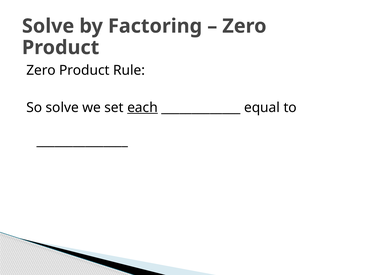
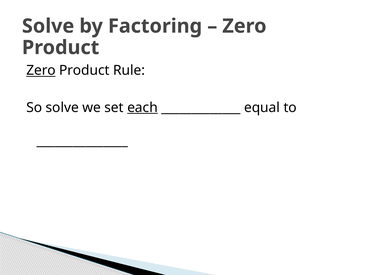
Zero at (41, 70) underline: none -> present
